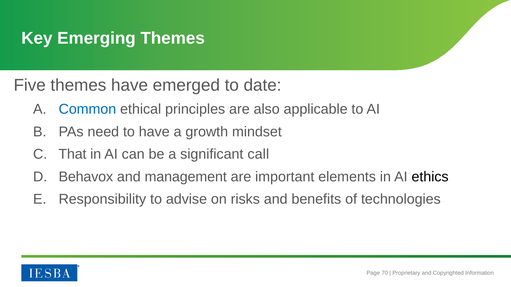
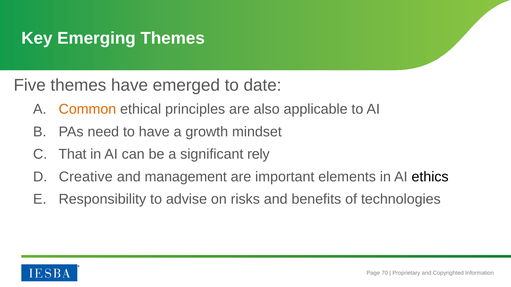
Common colour: blue -> orange
call: call -> rely
Behavox: Behavox -> Creative
